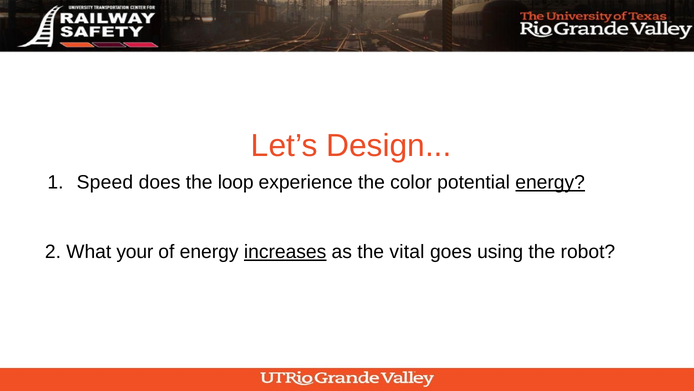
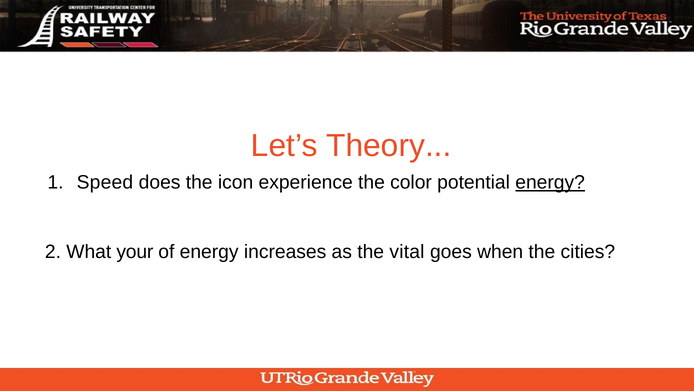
Design: Design -> Theory
loop: loop -> icon
increases underline: present -> none
using: using -> when
robot: robot -> cities
